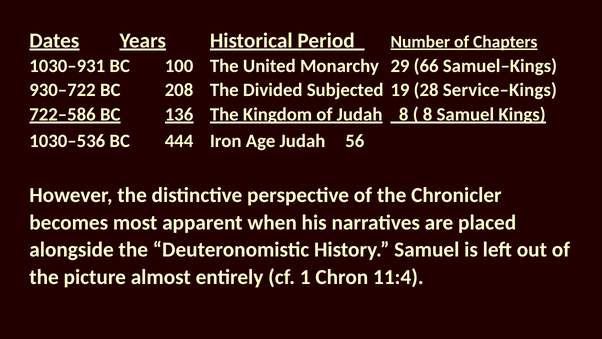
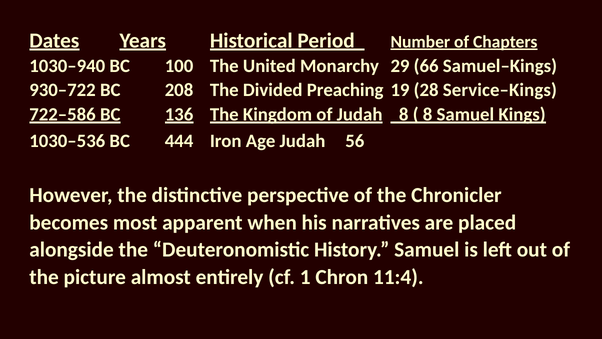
1030–931: 1030–931 -> 1030–940
Subjected: Subjected -> Preaching
